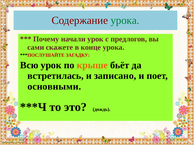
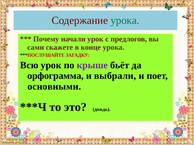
крыше colour: orange -> purple
встретилась: встретилась -> орфограмма
записано: записано -> выбрали
